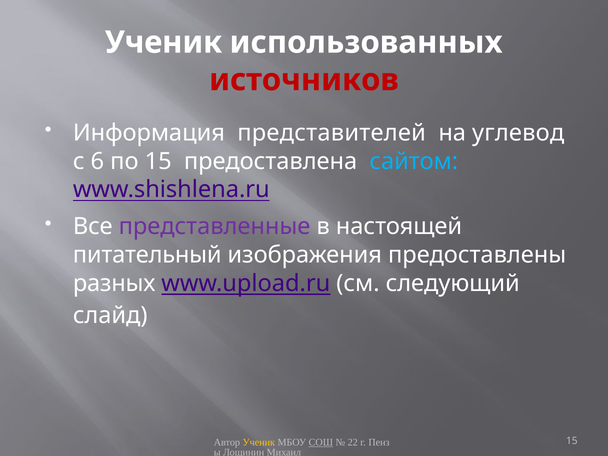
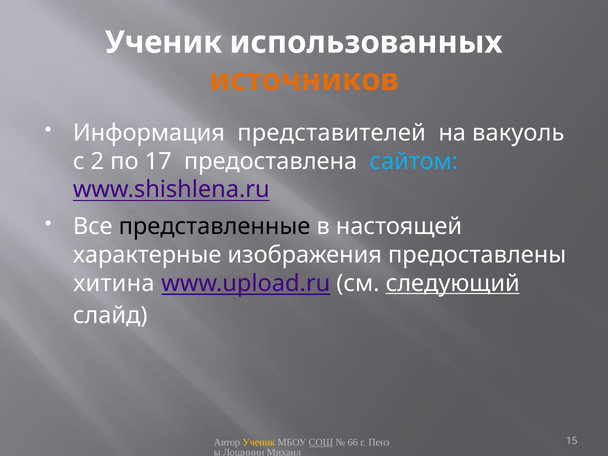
источников colour: red -> orange
углевод: углевод -> вакуоль
6: 6 -> 2
по 15: 15 -> 17
представленные colour: purple -> black
питательный: питательный -> характерные
разных: разных -> хитина
следующий underline: none -> present
22: 22 -> 66
